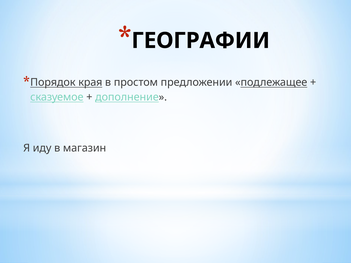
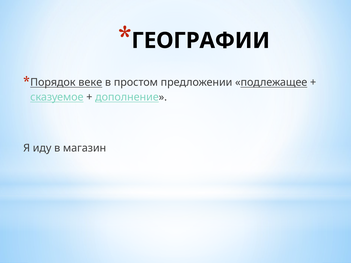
края: края -> веке
